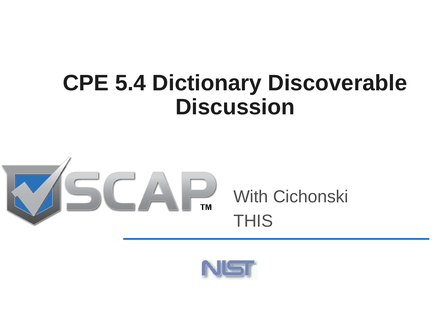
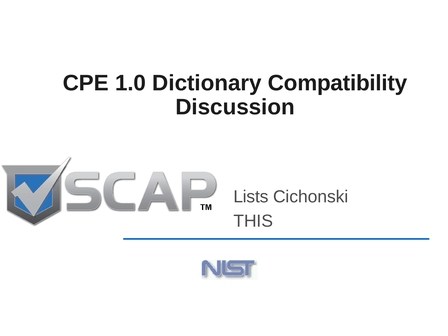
5.4: 5.4 -> 1.0
Discoverable: Discoverable -> Compatibility
With: With -> Lists
